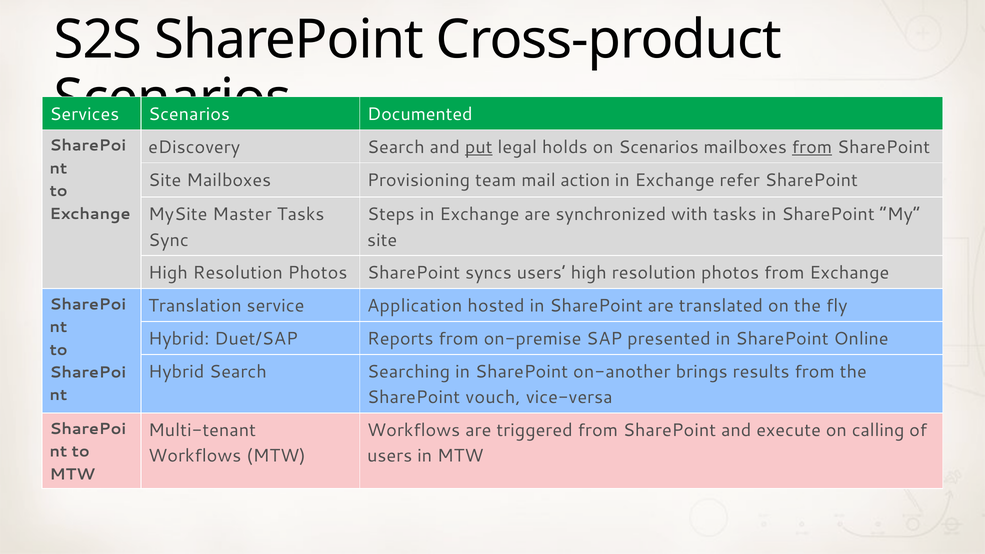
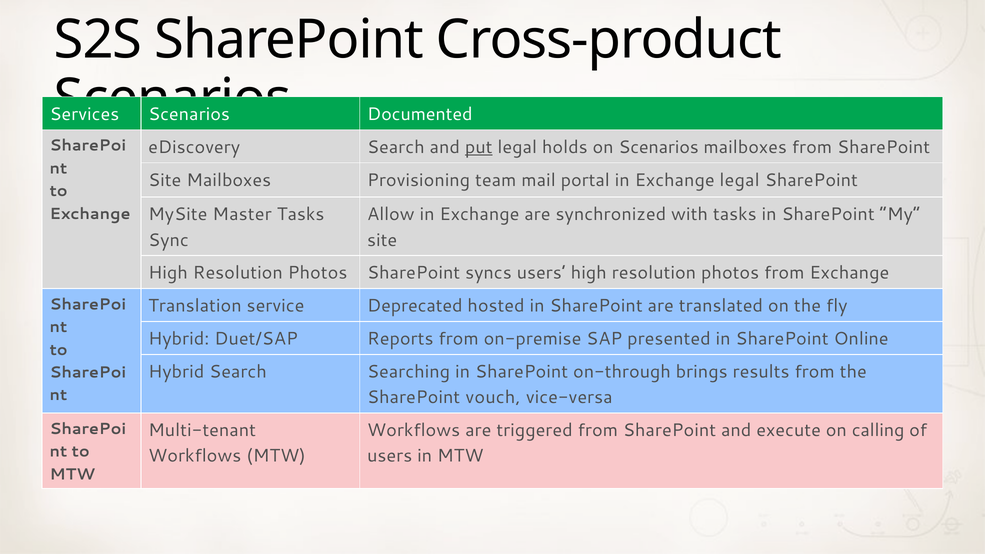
from at (812, 147) underline: present -> none
action: action -> portal
Exchange refer: refer -> legal
Steps: Steps -> Allow
Application: Application -> Deprecated
on-another: on-another -> on-through
